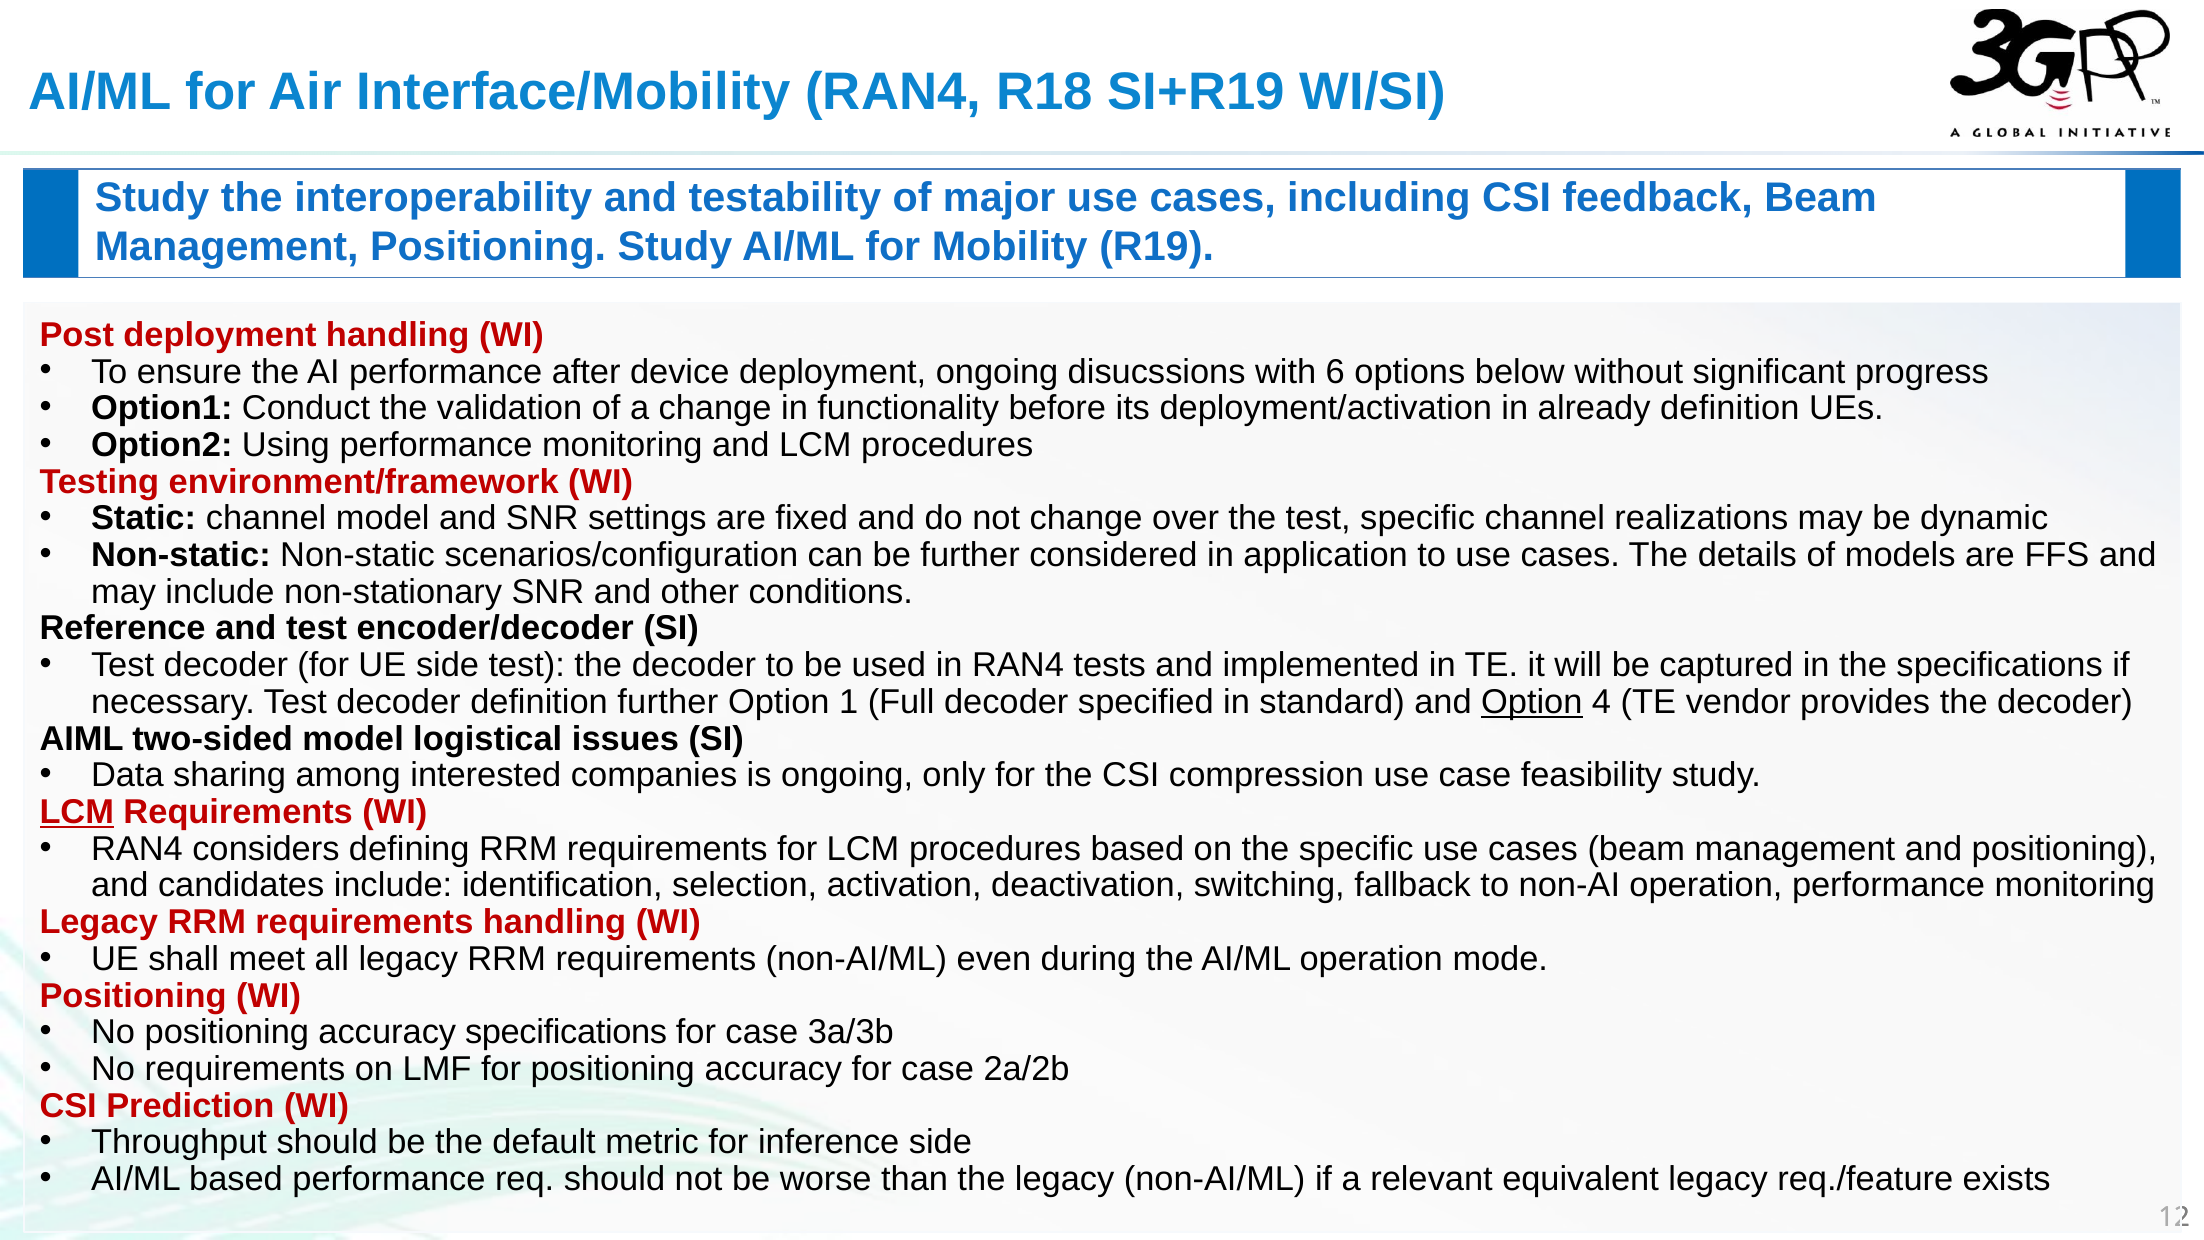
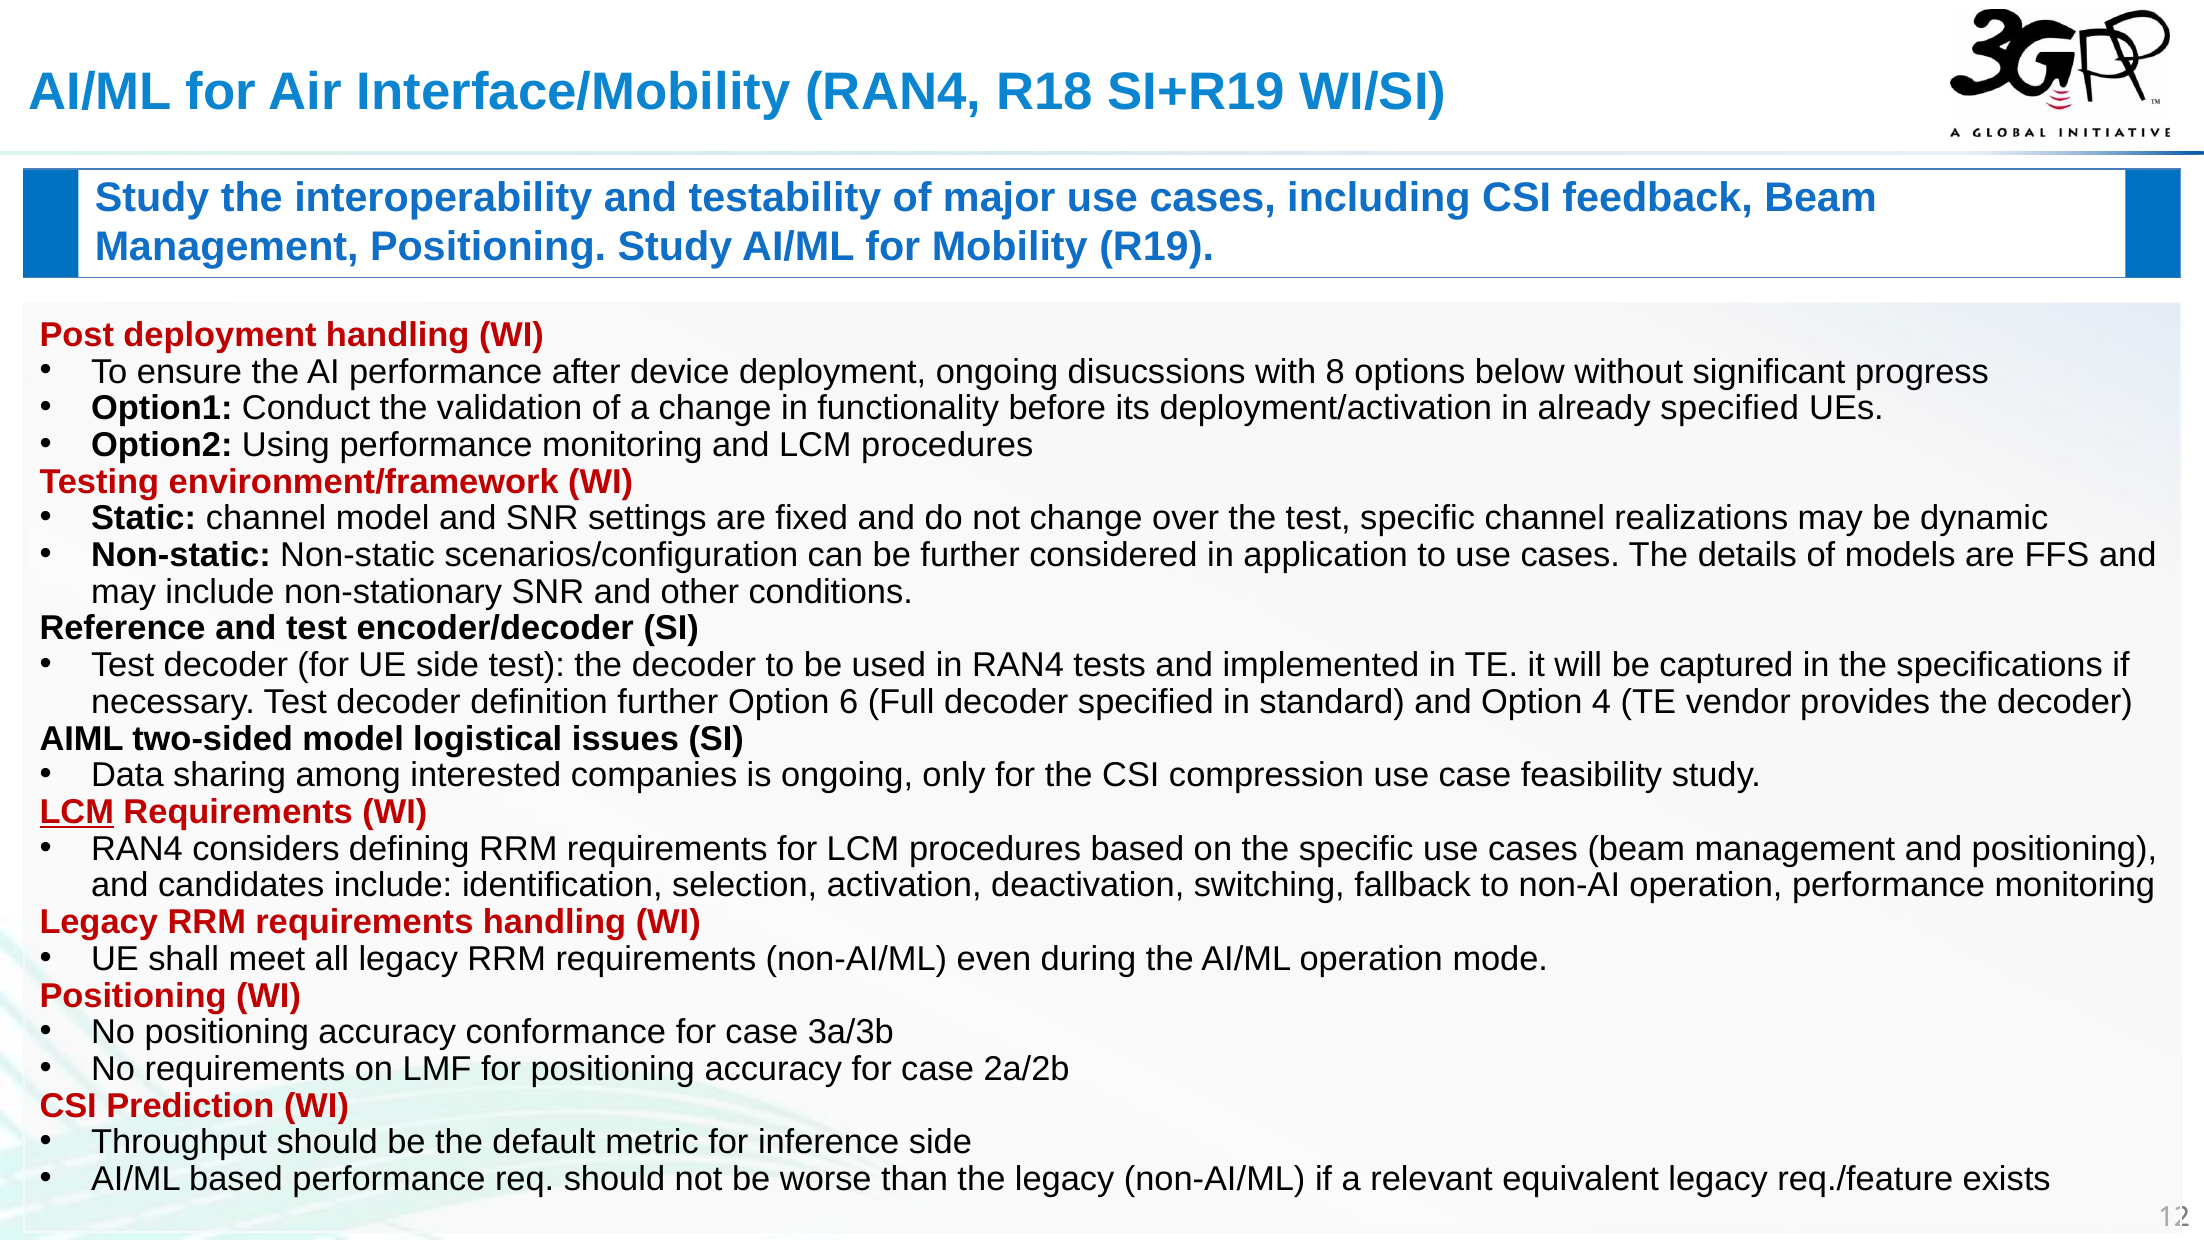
6: 6 -> 8
already definition: definition -> specified
1: 1 -> 6
Option at (1532, 702) underline: present -> none
accuracy specifications: specifications -> conformance
